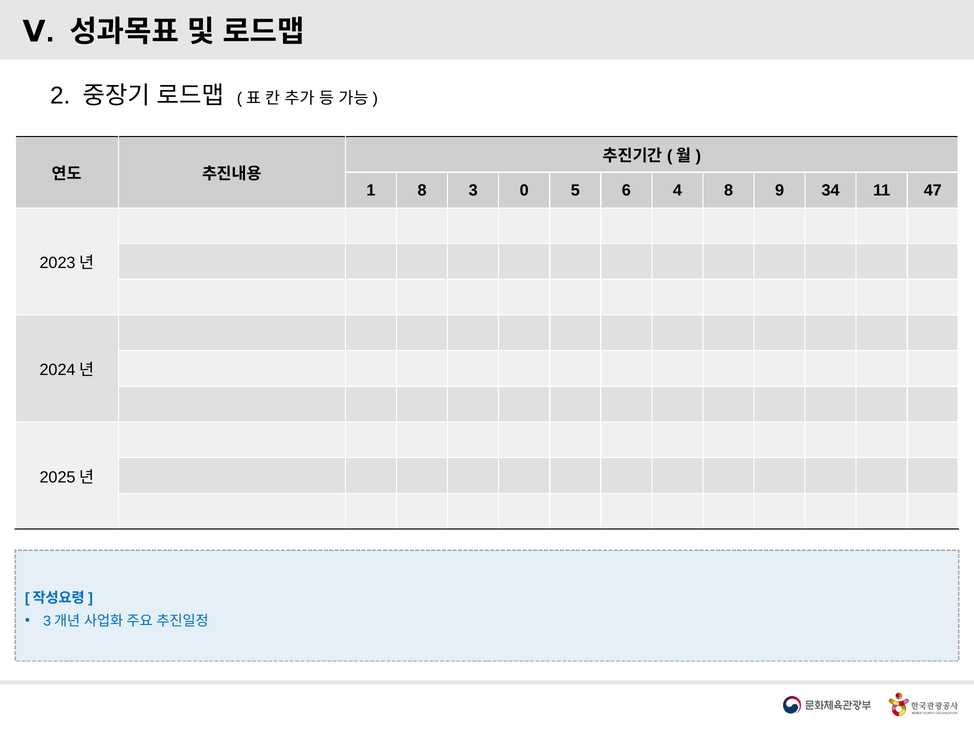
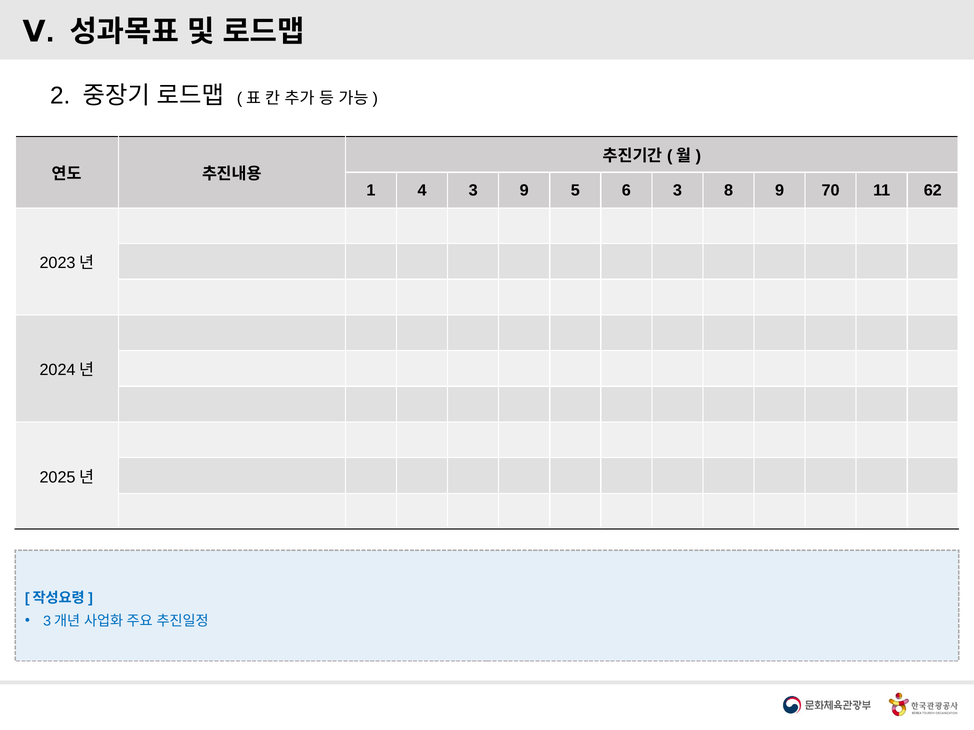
1 8: 8 -> 4
3 0: 0 -> 9
6 4: 4 -> 3
34: 34 -> 70
47: 47 -> 62
